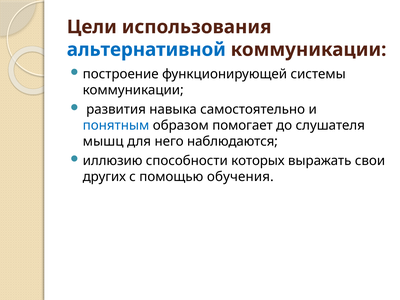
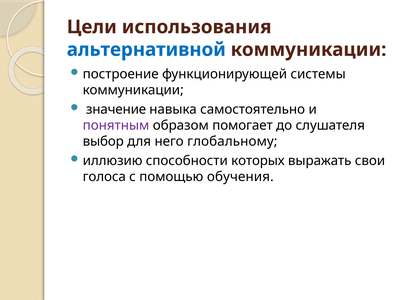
развития: развития -> значение
понятным colour: blue -> purple
мышц: мышц -> выбор
наблюдаются: наблюдаются -> глобальному
других: других -> голоса
